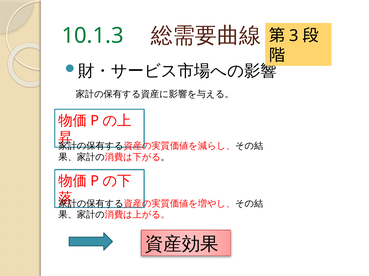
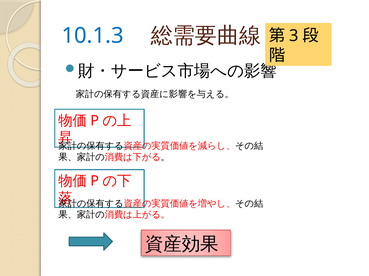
10.1.3 colour: green -> blue
